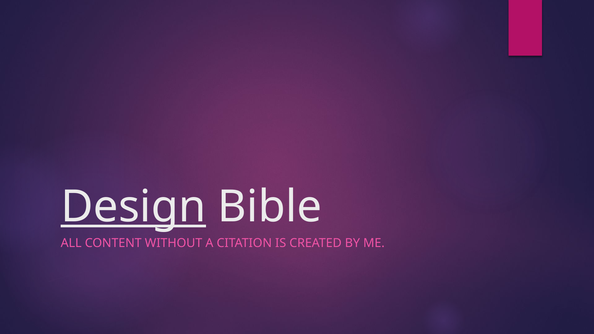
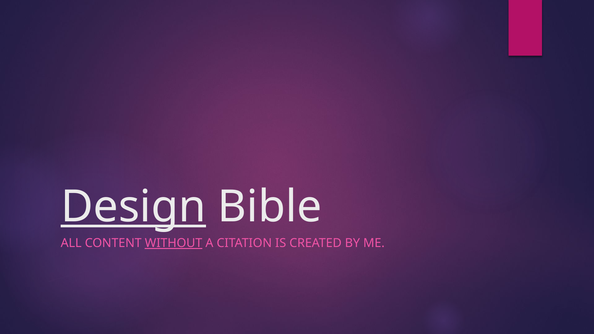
WITHOUT underline: none -> present
